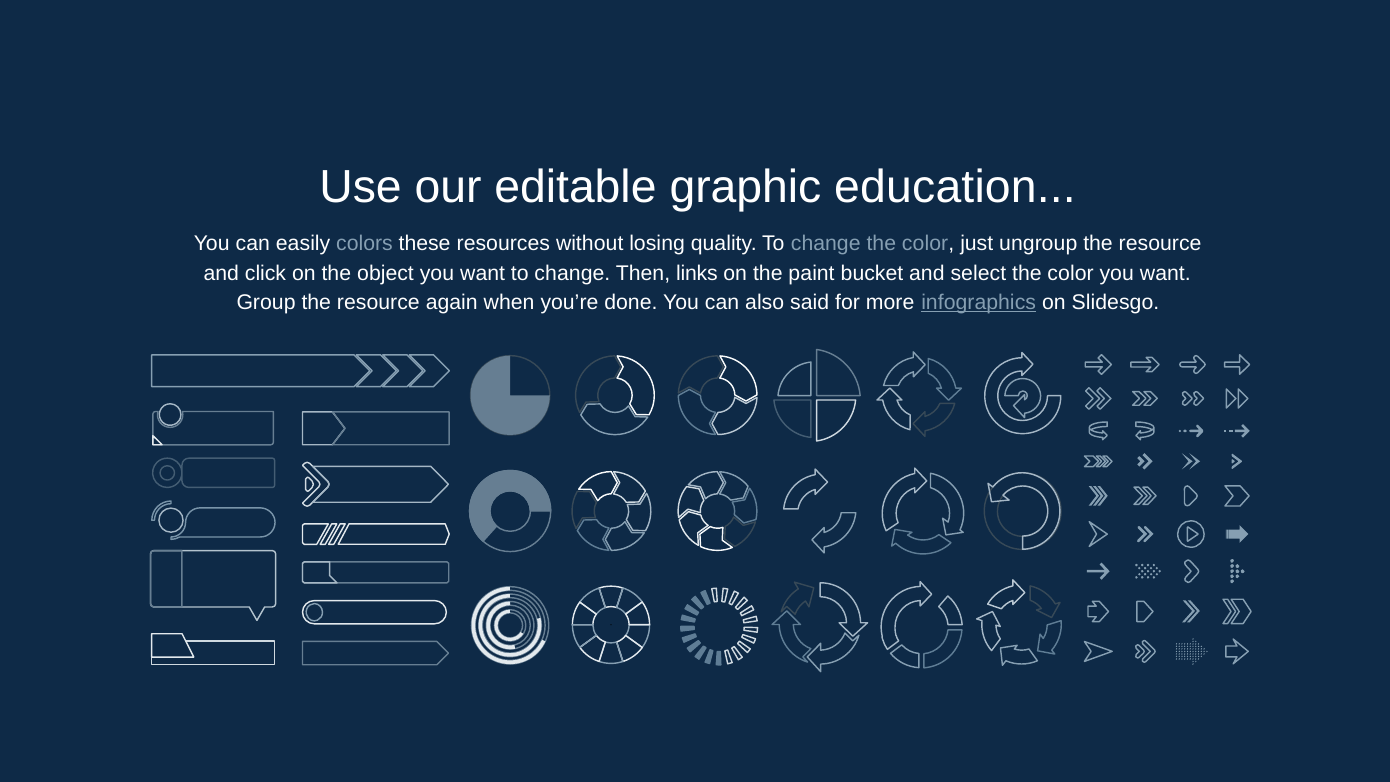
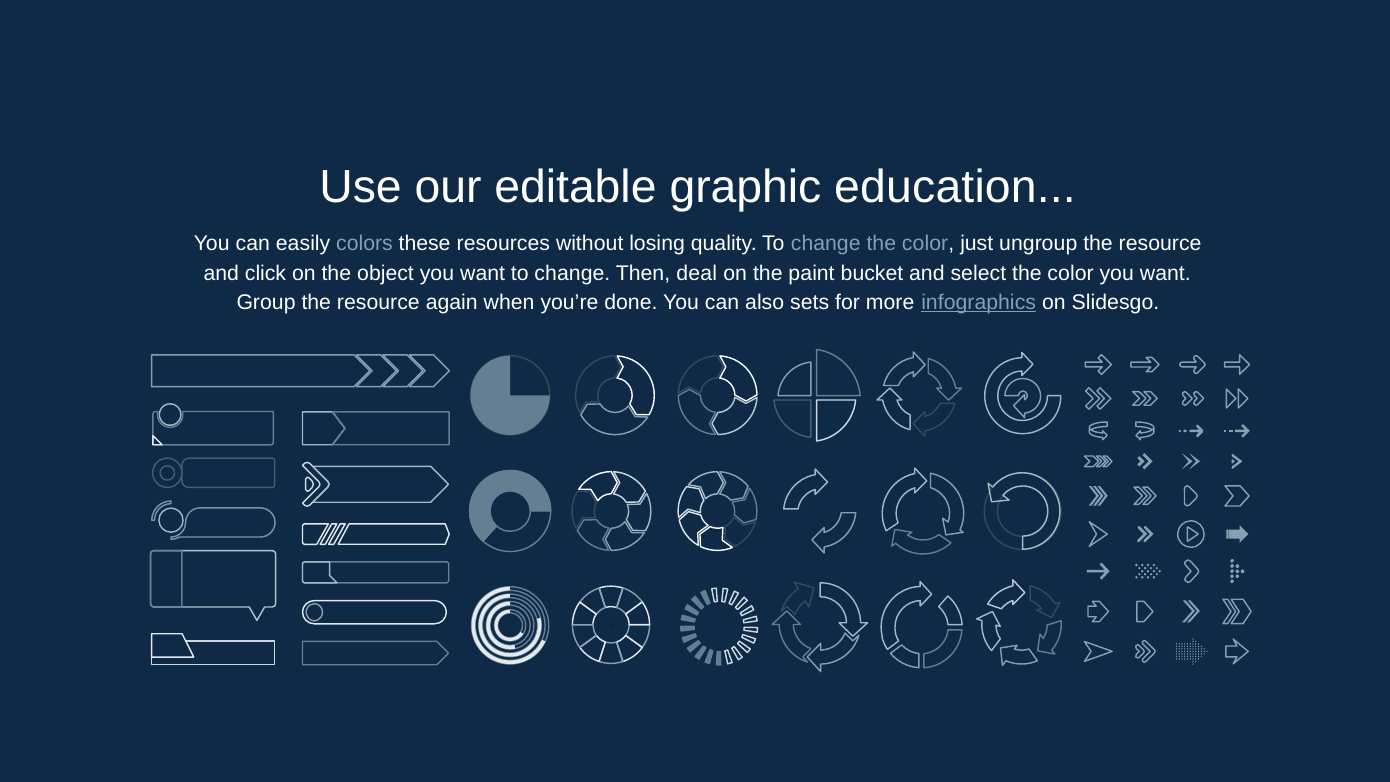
links: links -> deal
said: said -> sets
